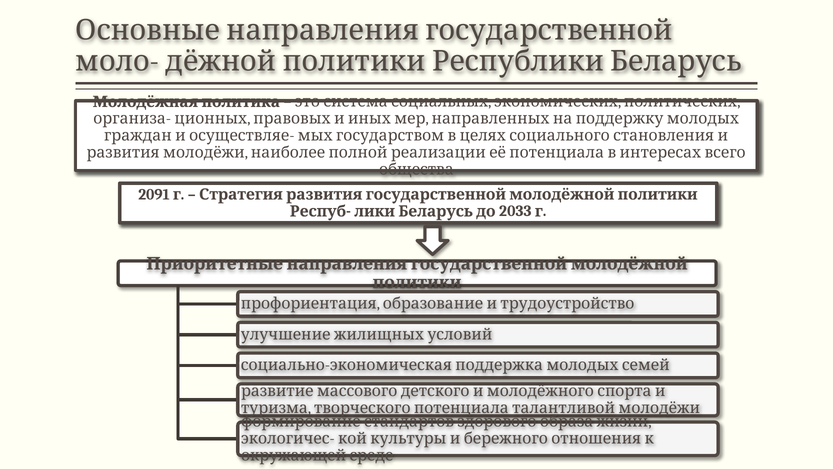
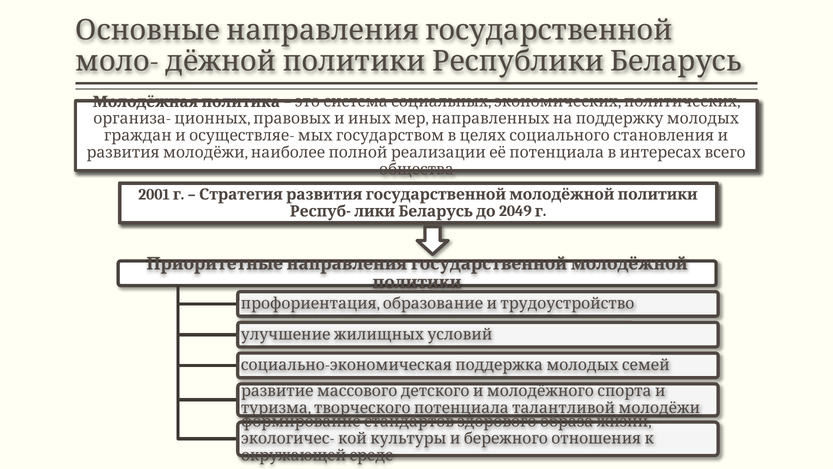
2091: 2091 -> 2001
2033: 2033 -> 2049
